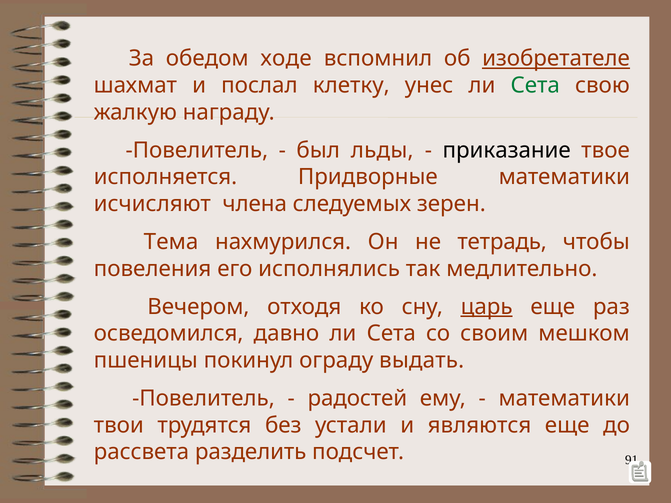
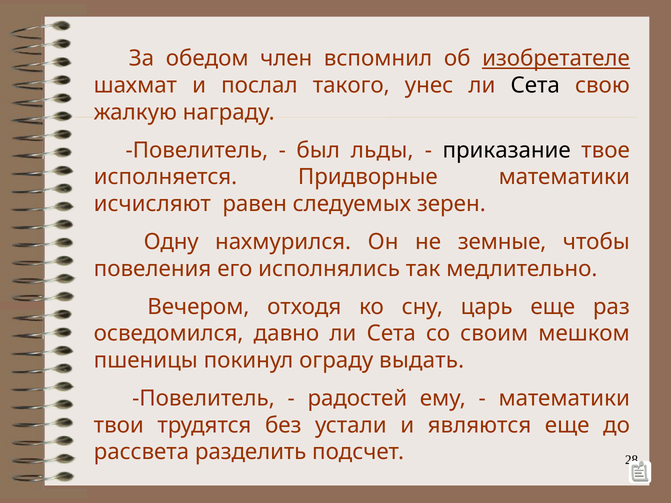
ходе: ходе -> член
клетку: клетку -> такого
Сета at (535, 85) colour: green -> black
члена: члена -> равен
Тема: Тема -> Одну
тетрадь: тетрадь -> земные
царь underline: present -> none
91: 91 -> 28
